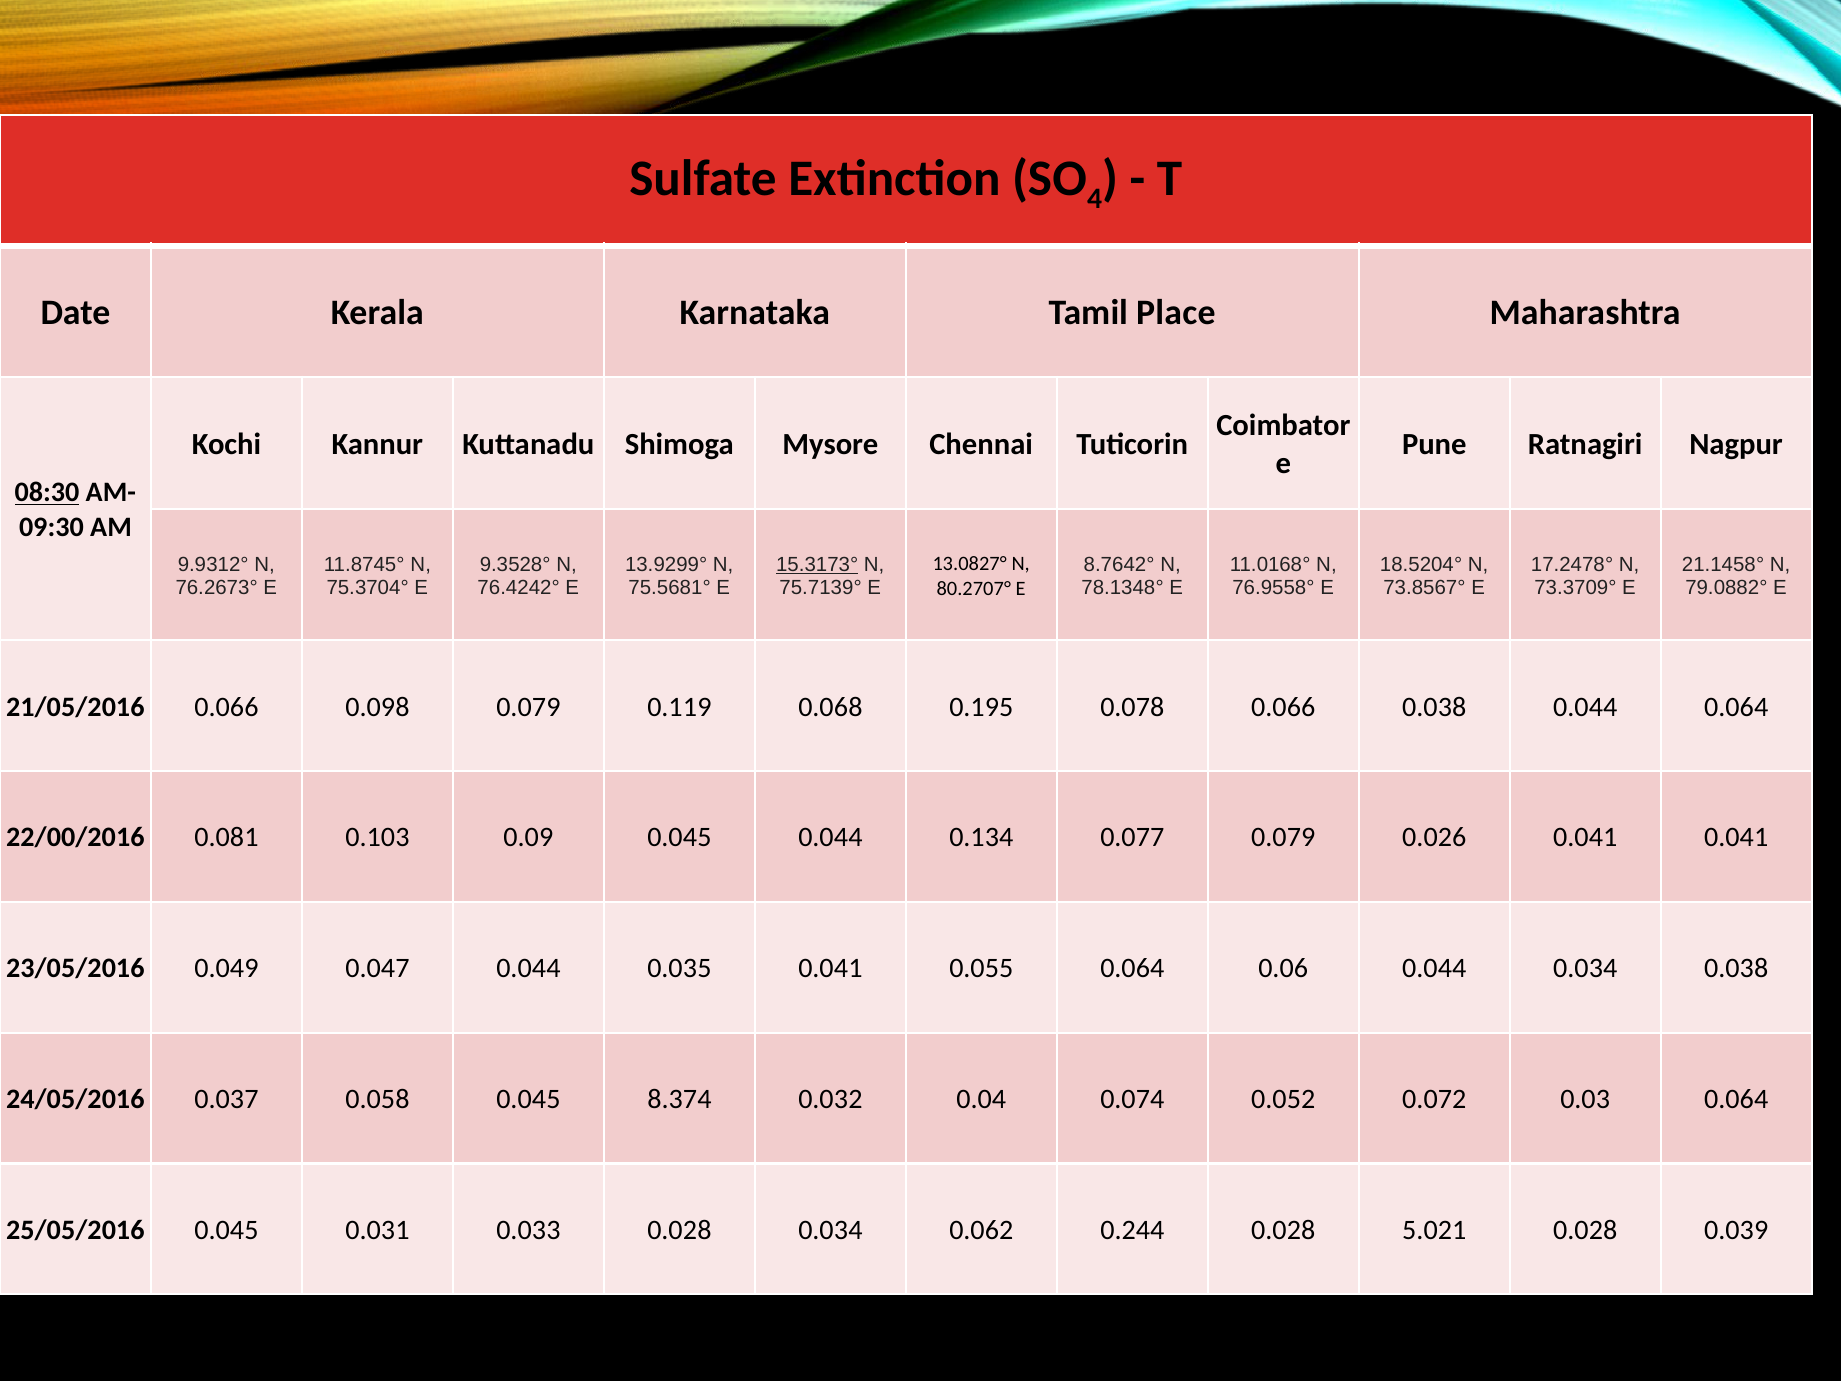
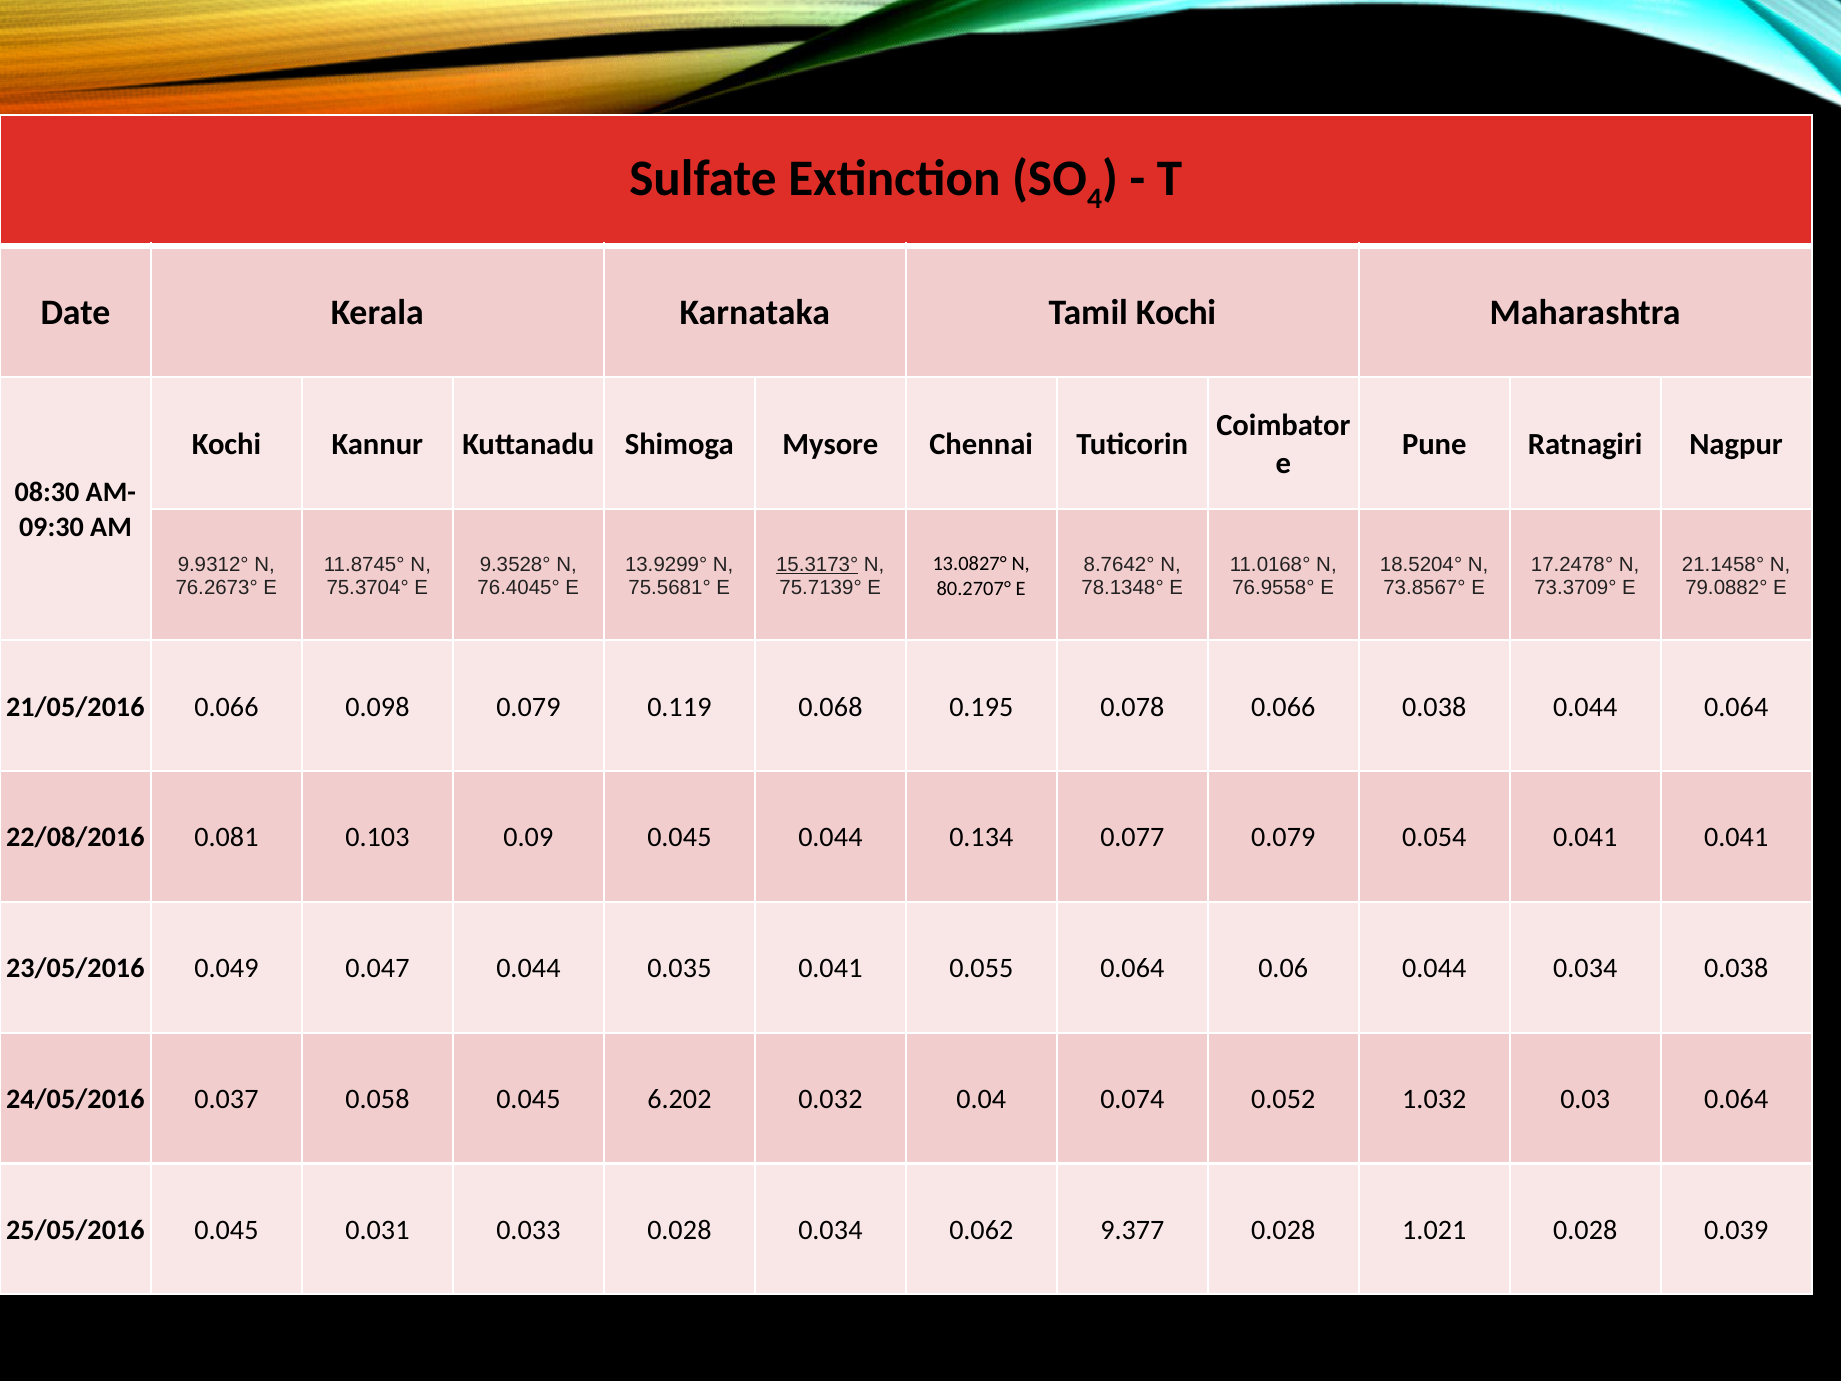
Tamil Place: Place -> Kochi
08:30 underline: present -> none
76.4242°: 76.4242° -> 76.4045°
22/00/2016: 22/00/2016 -> 22/08/2016
0.026: 0.026 -> 0.054
8.374: 8.374 -> 6.202
0.072: 0.072 -> 1.032
0.244: 0.244 -> 9.377
5.021: 5.021 -> 1.021
